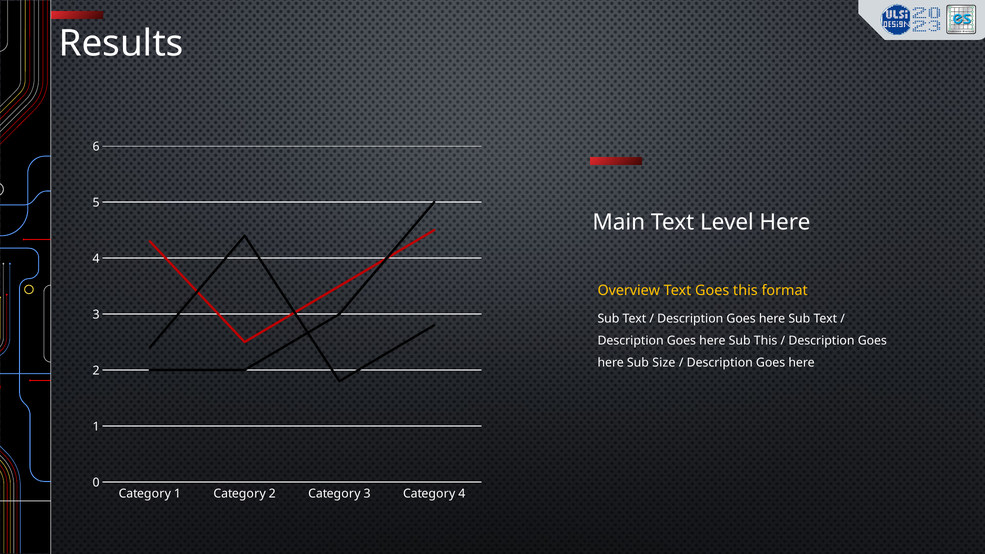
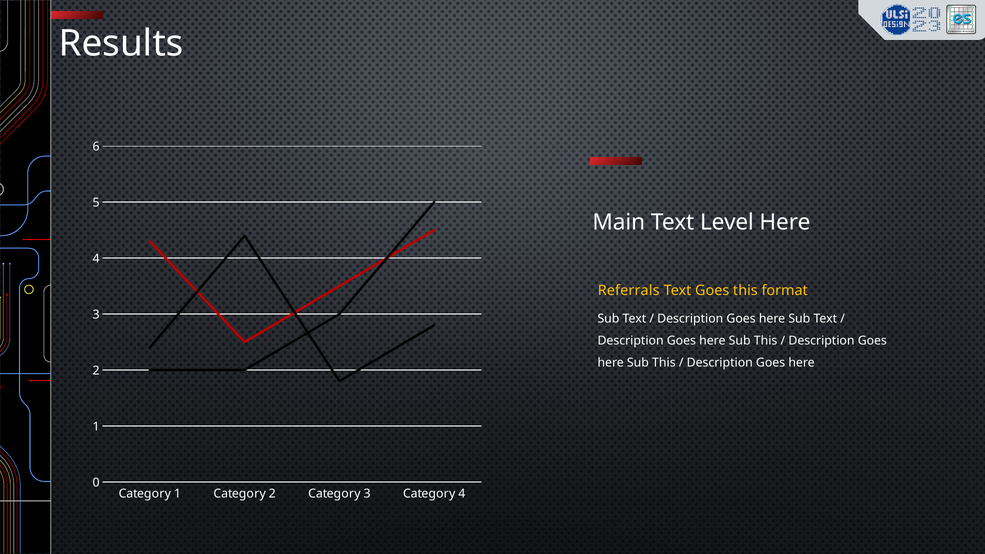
Overview: Overview -> Referrals
Size at (664, 363): Size -> This
